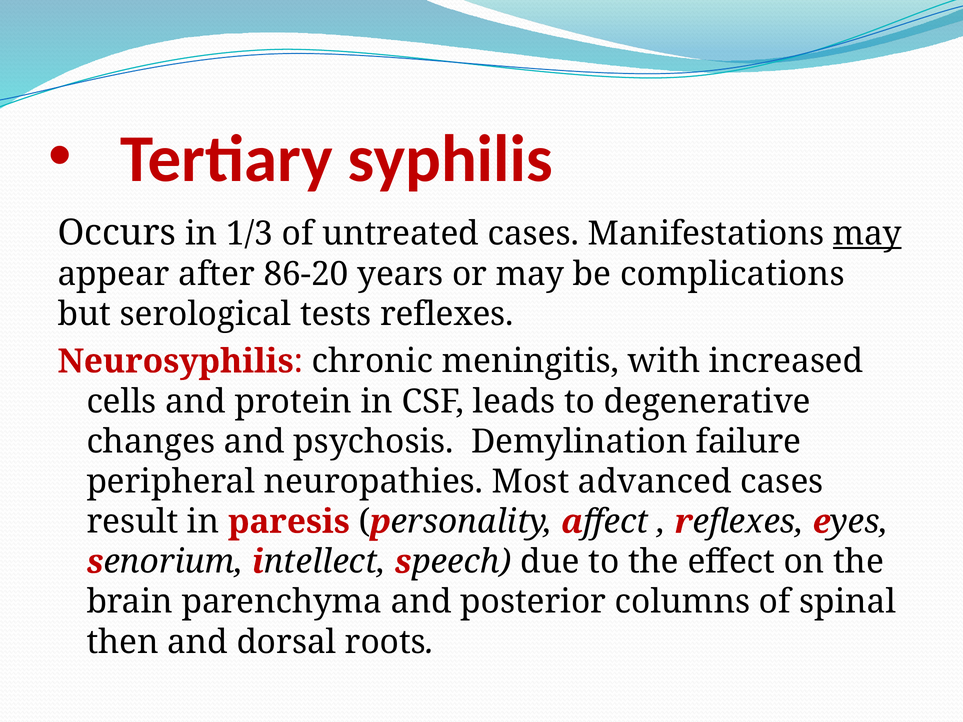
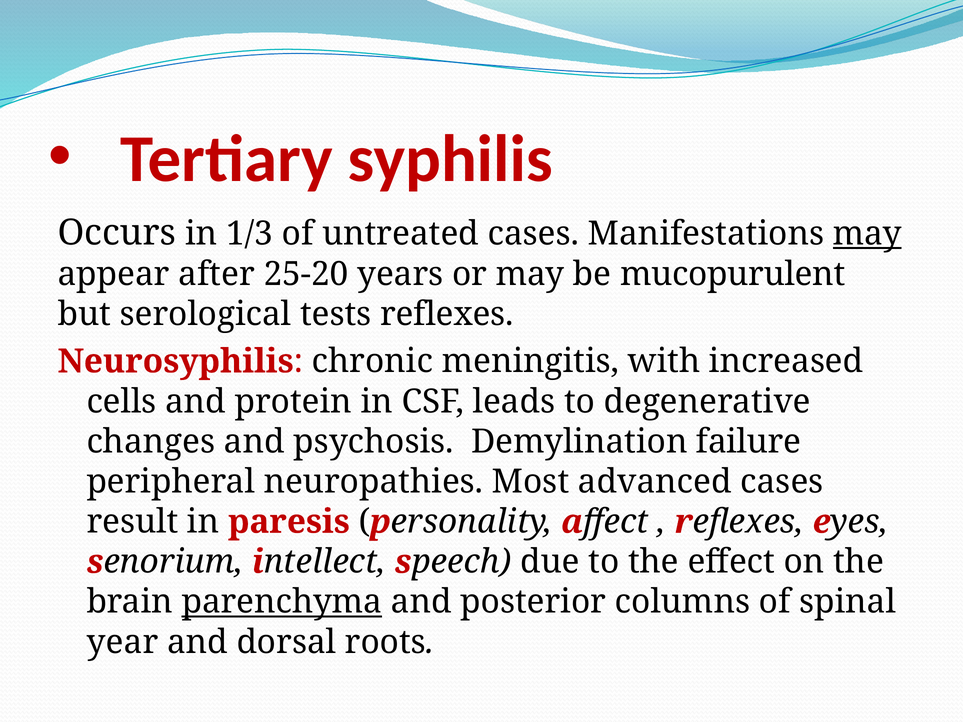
86-20: 86-20 -> 25-20
complications: complications -> mucopurulent
parenchyma underline: none -> present
then: then -> year
